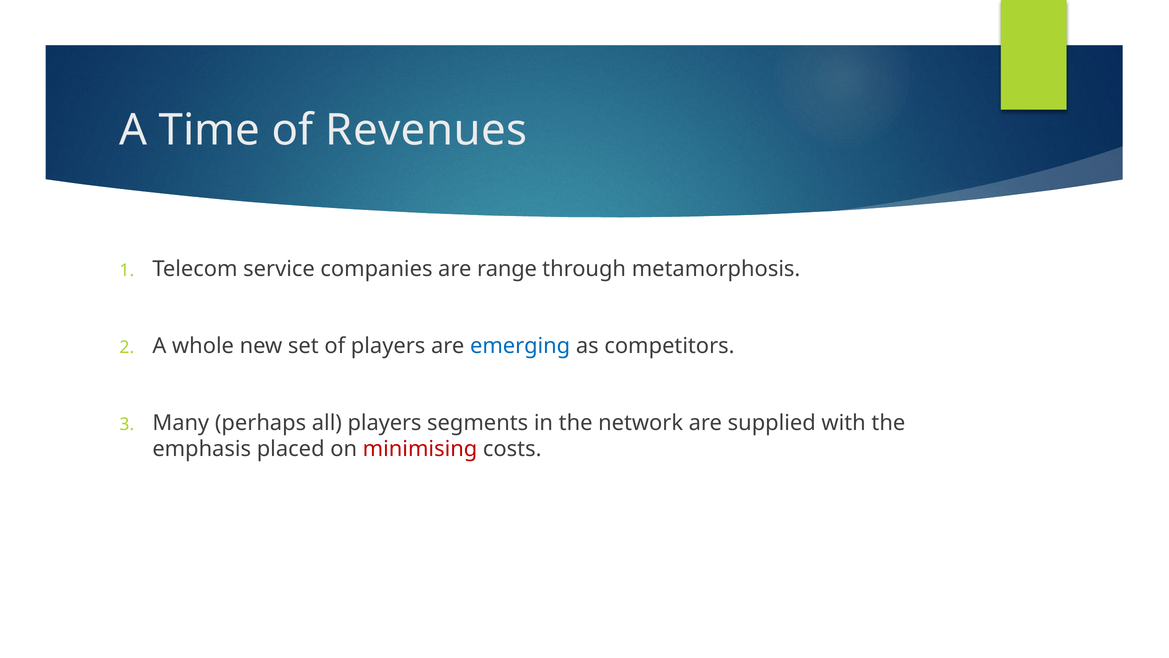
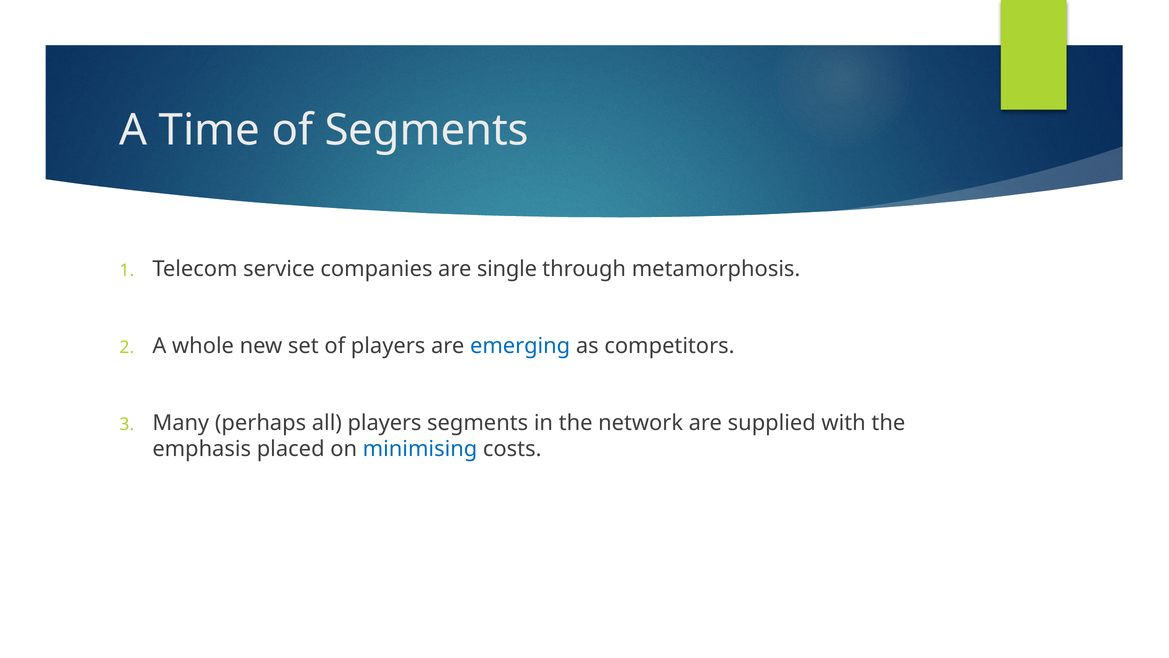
of Revenues: Revenues -> Segments
range: range -> single
minimising colour: red -> blue
